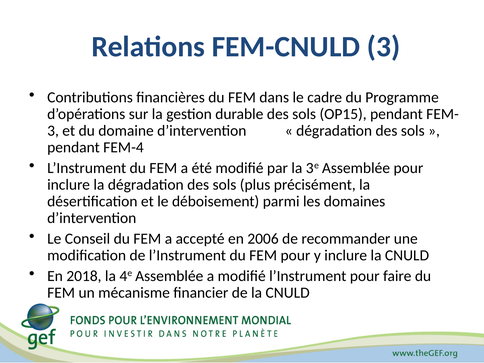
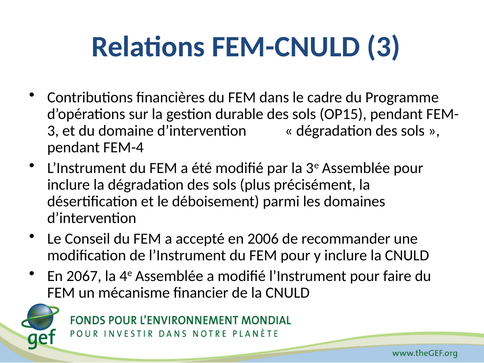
2018: 2018 -> 2067
